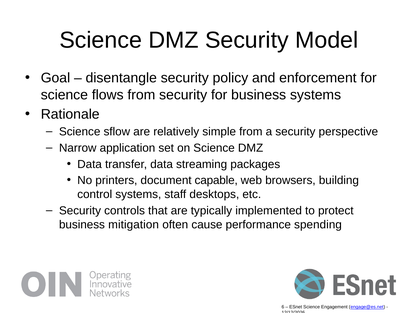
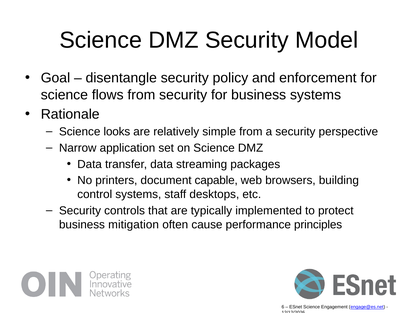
sflow: sflow -> looks
spending: spending -> principles
